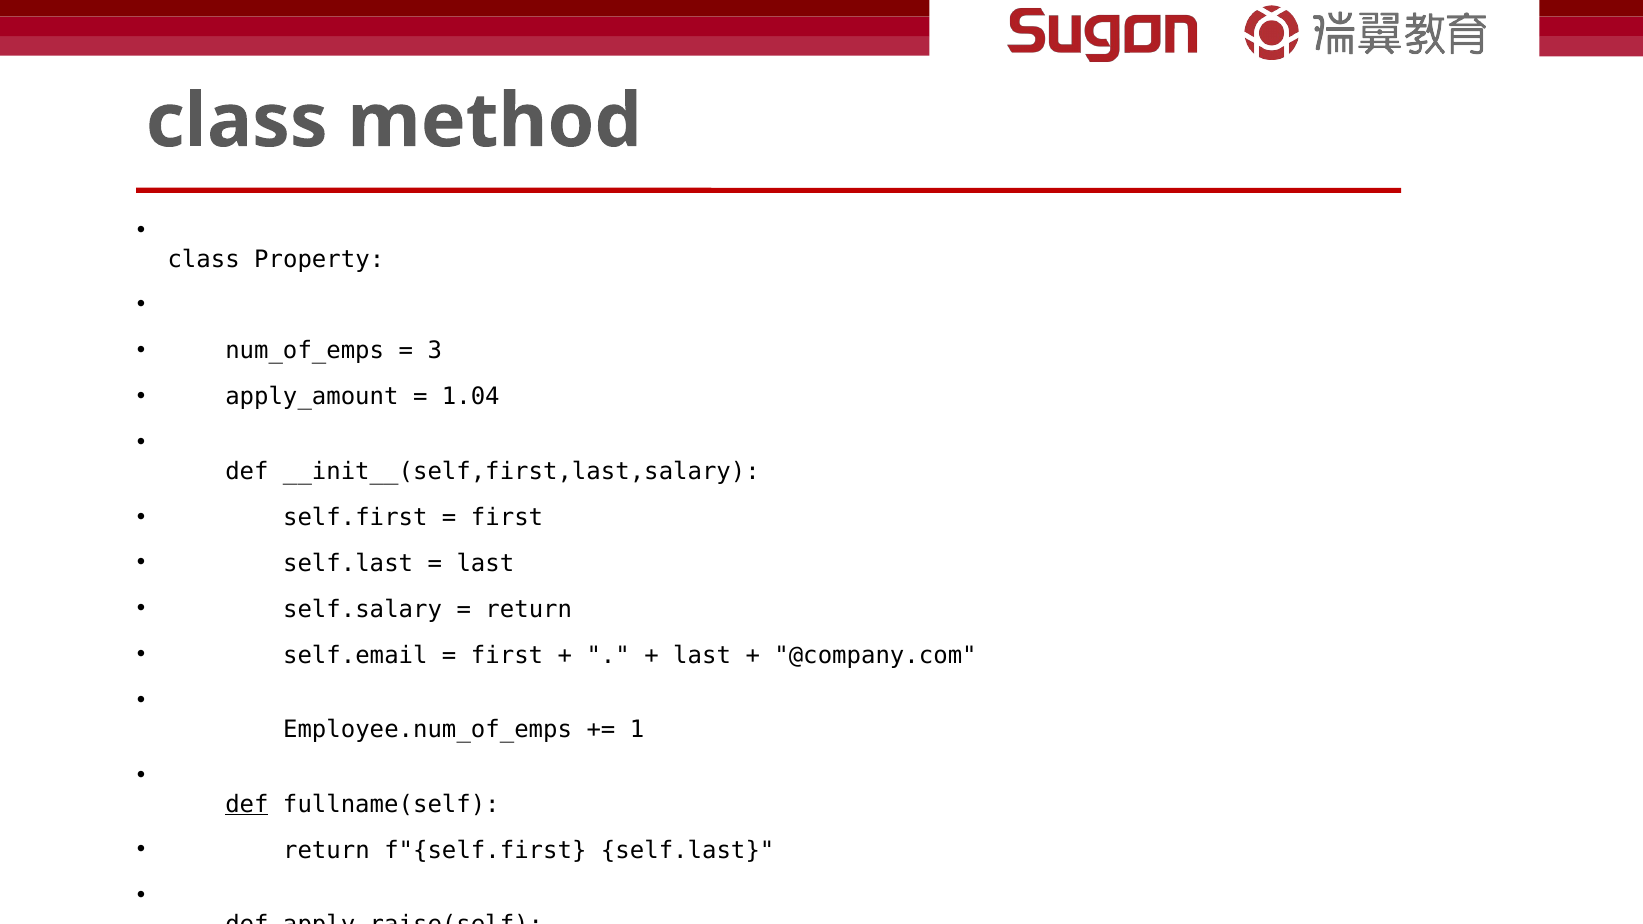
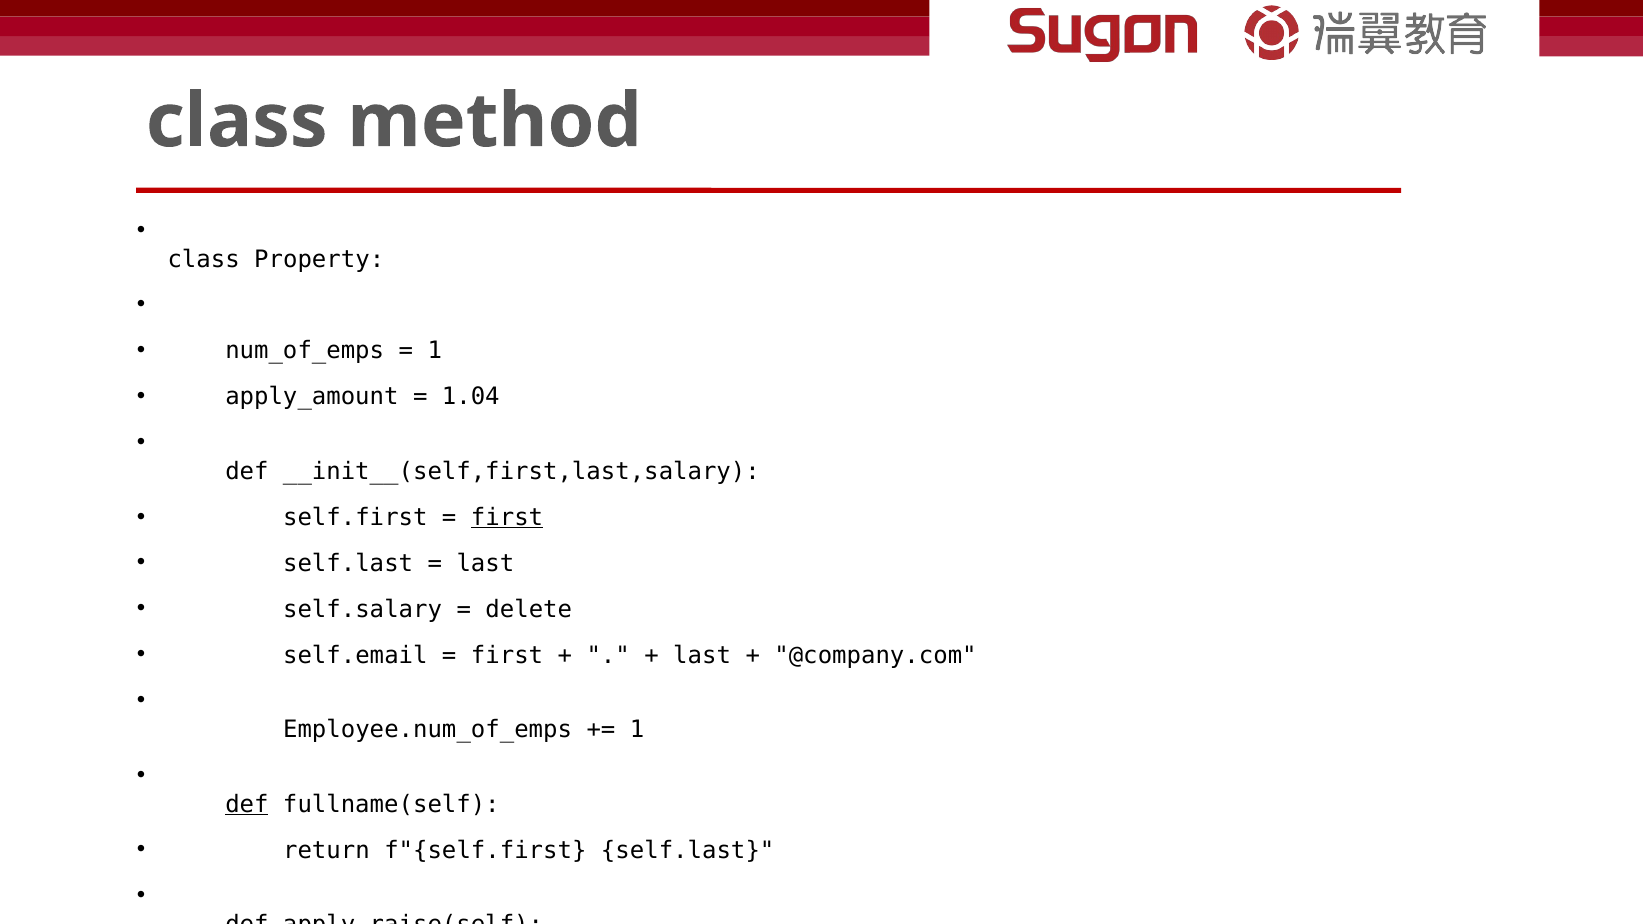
3 at (435, 351): 3 -> 1
first at (507, 518) underline: none -> present
return at (529, 609): return -> delete
